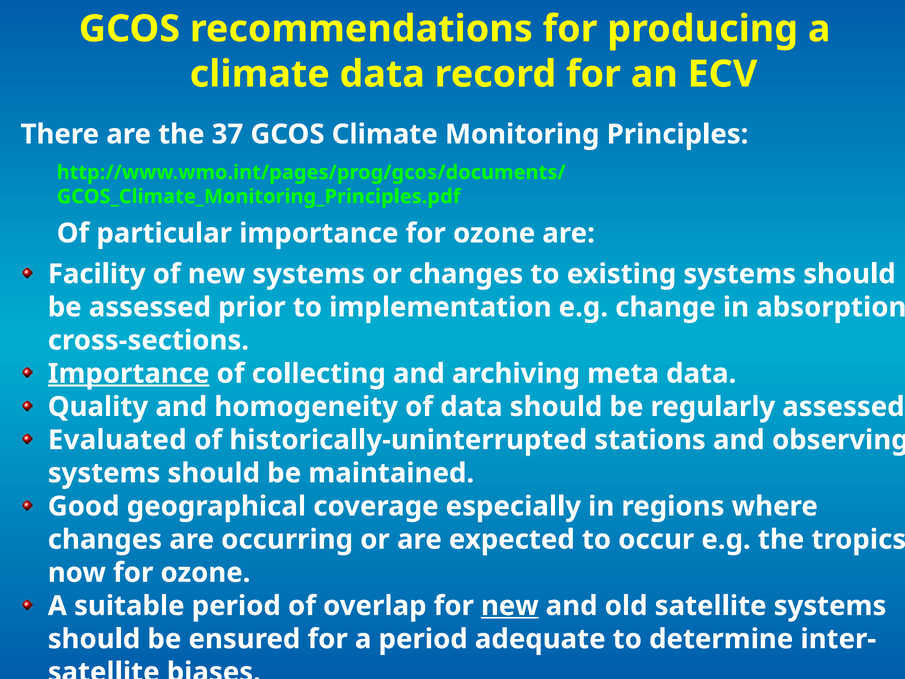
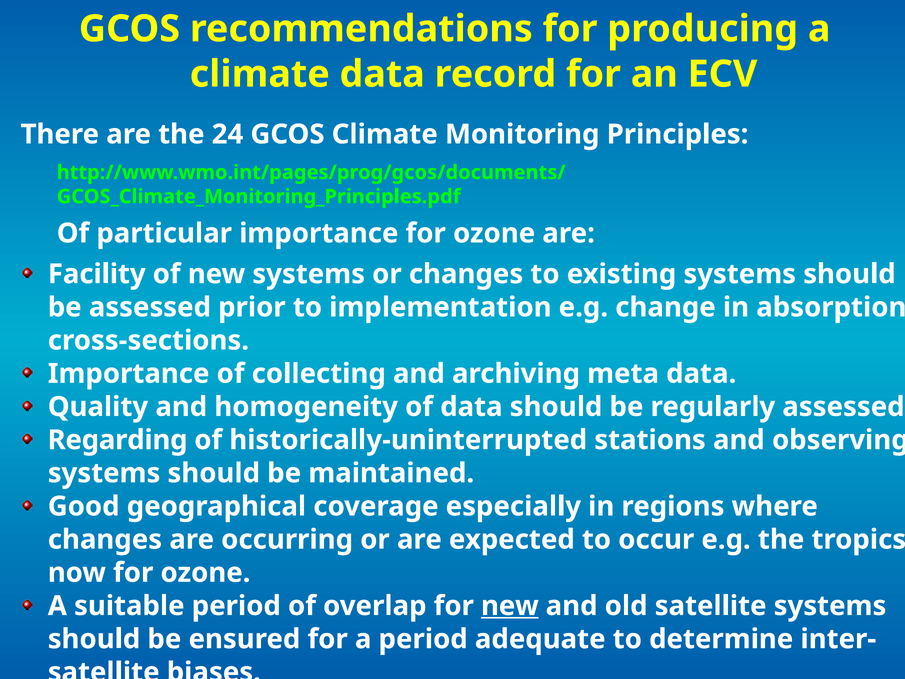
37: 37 -> 24
Importance at (129, 374) underline: present -> none
Evaluated: Evaluated -> Regarding
